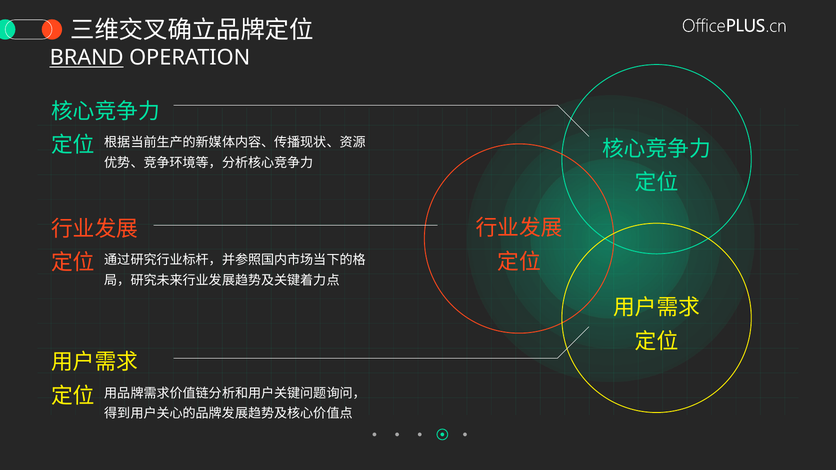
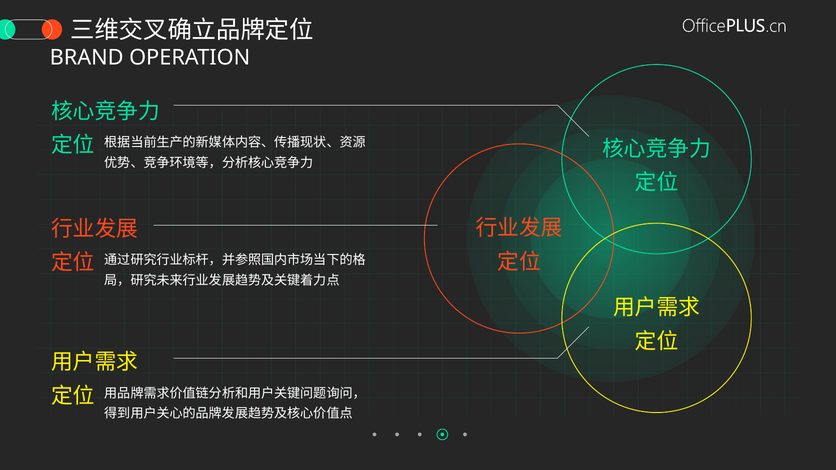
BRAND underline: present -> none
